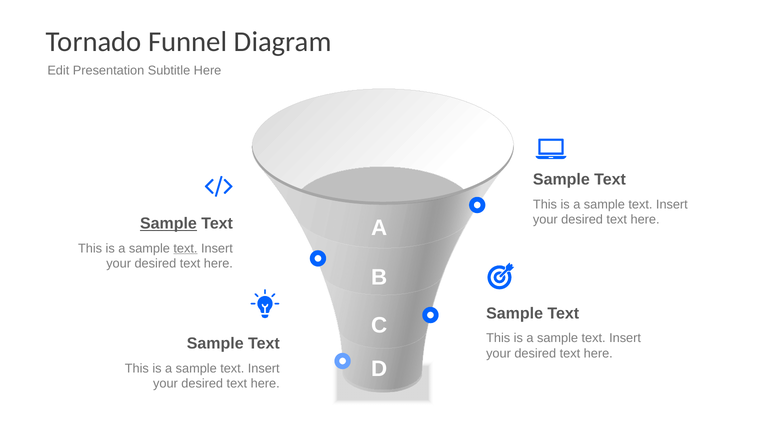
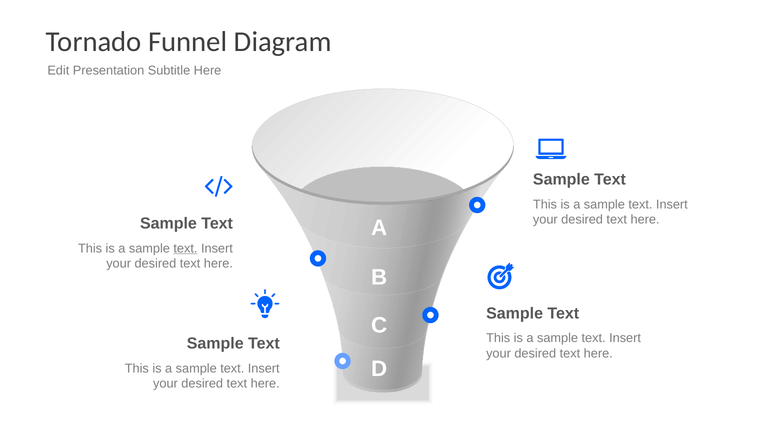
Sample at (168, 224) underline: present -> none
